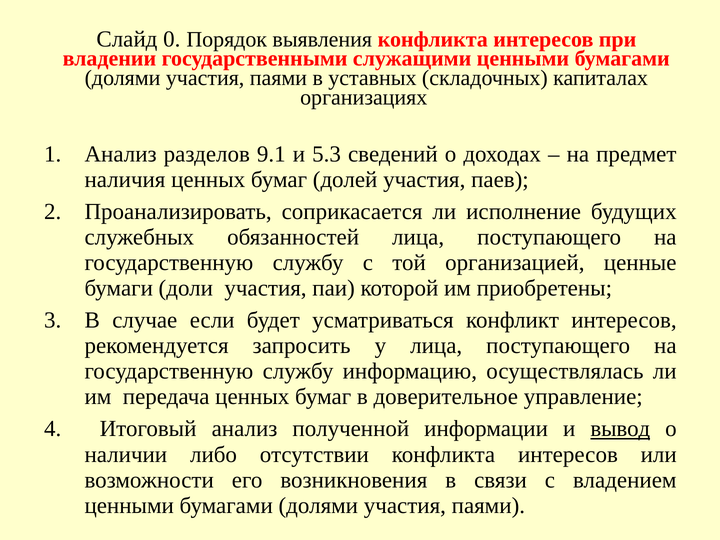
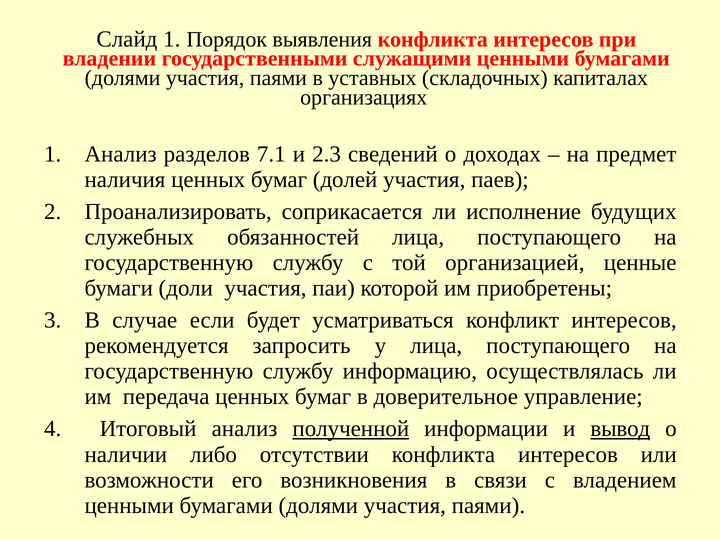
Слайд 0: 0 -> 1
9.1: 9.1 -> 7.1
5.3: 5.3 -> 2.3
полученной underline: none -> present
